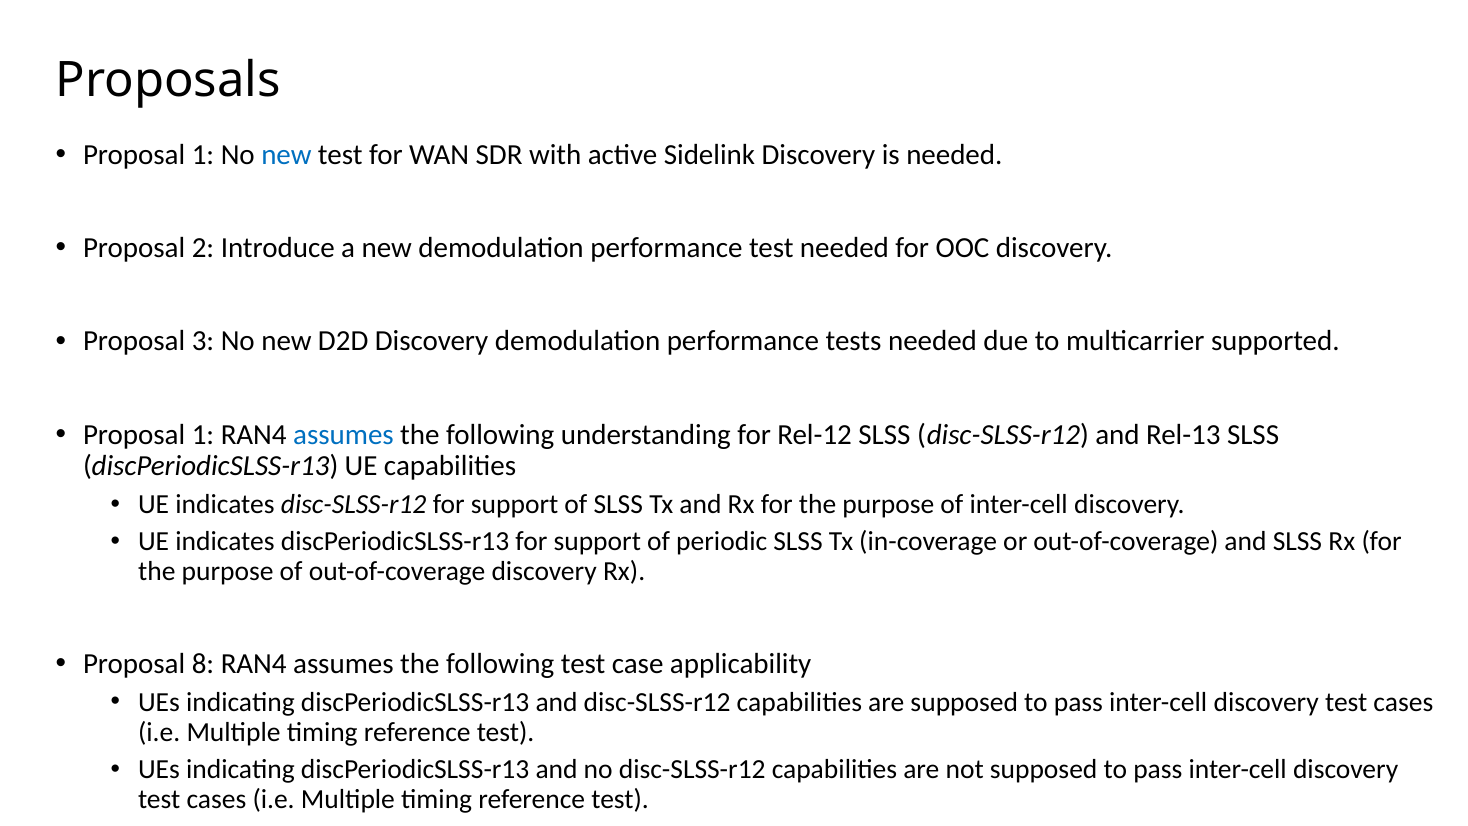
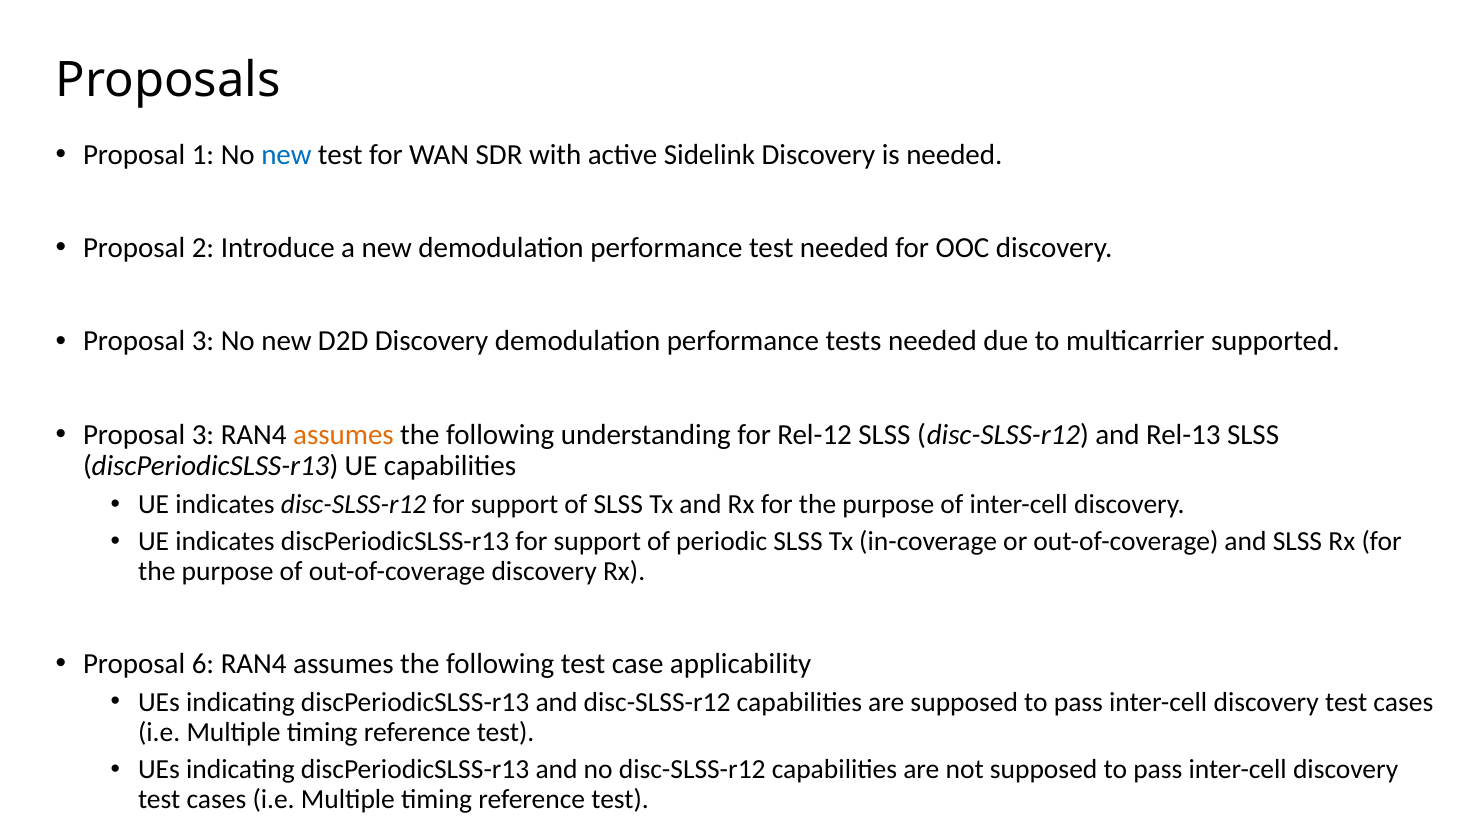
1 at (203, 435): 1 -> 3
assumes at (343, 435) colour: blue -> orange
8: 8 -> 6
